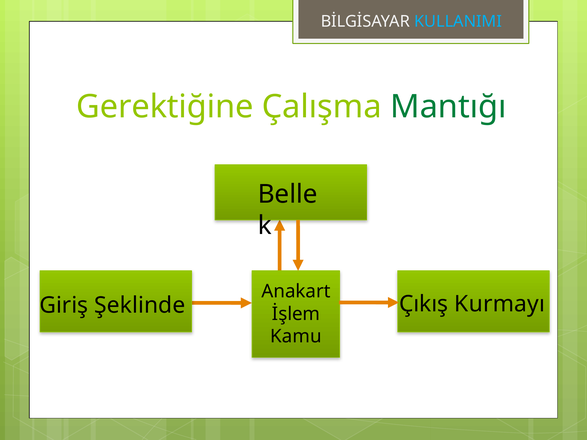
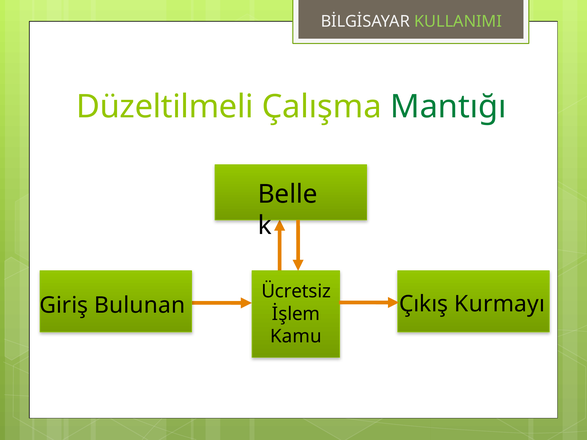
KULLANIMI colour: light blue -> light green
Gerektiğine: Gerektiğine -> Düzeltilmeli
Anakart: Anakart -> Ücretsiz
Şeklinde: Şeklinde -> Bulunan
